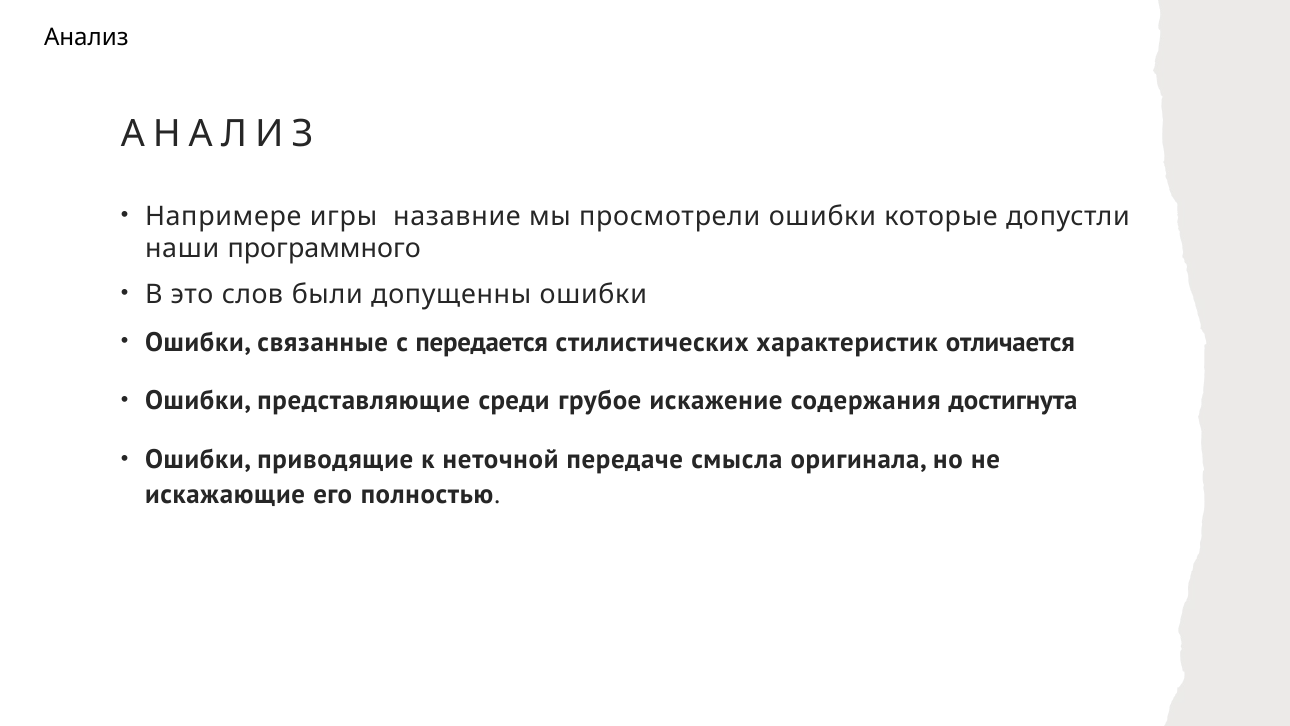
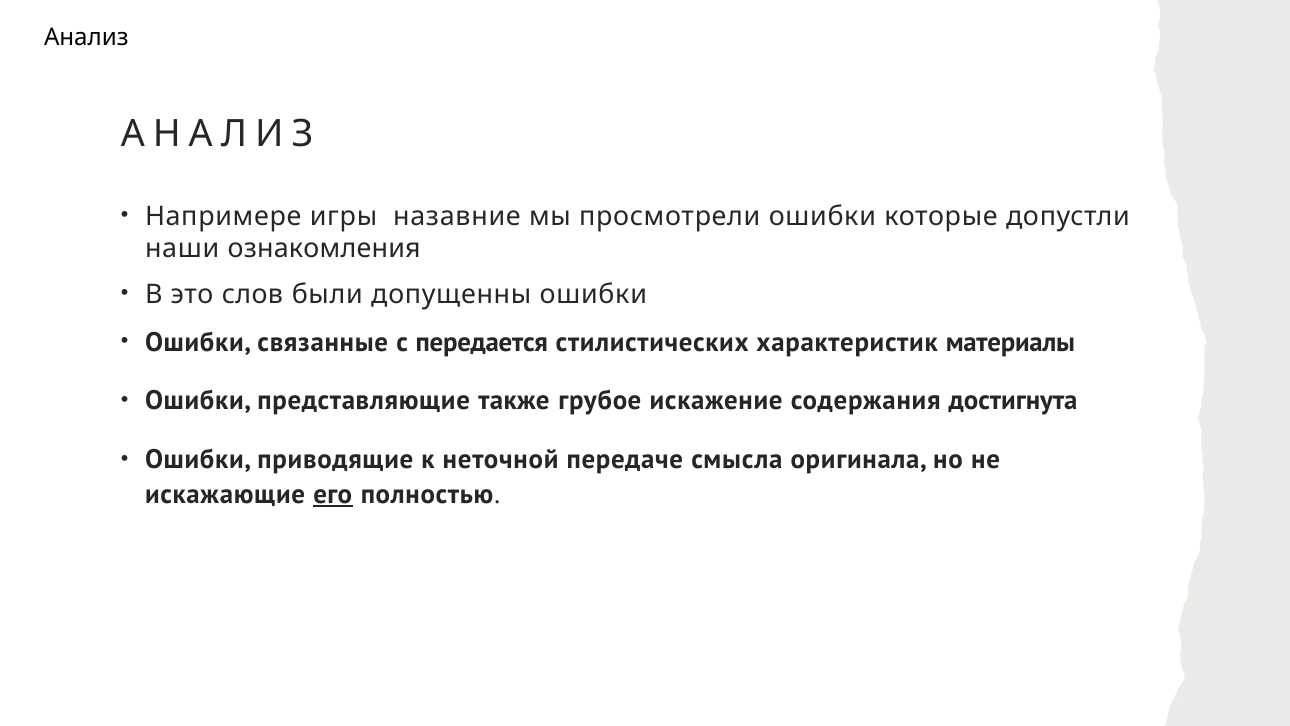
программного: программного -> ознакомления
отличается: отличается -> материалы
среди: среди -> также
его underline: none -> present
